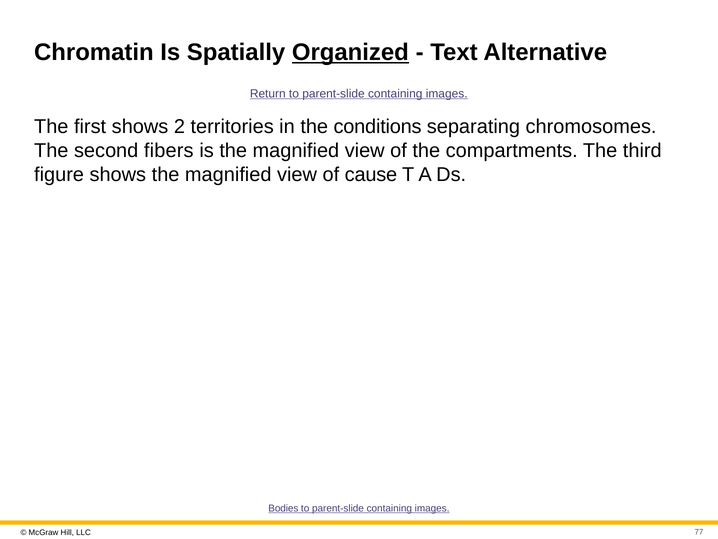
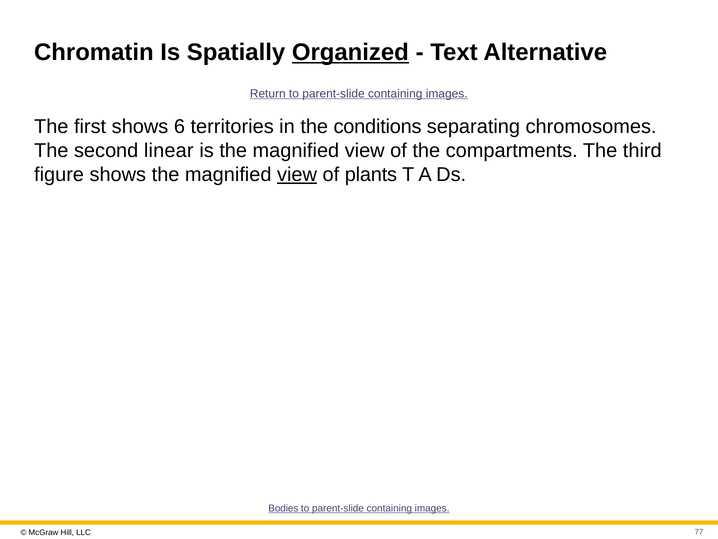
2: 2 -> 6
fibers: fibers -> linear
view at (297, 175) underline: none -> present
cause: cause -> plants
